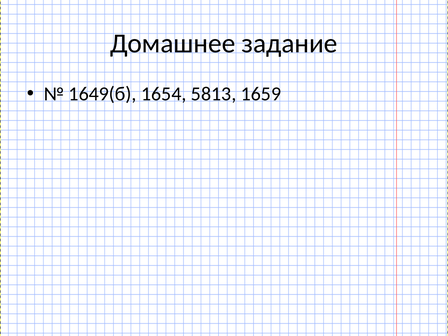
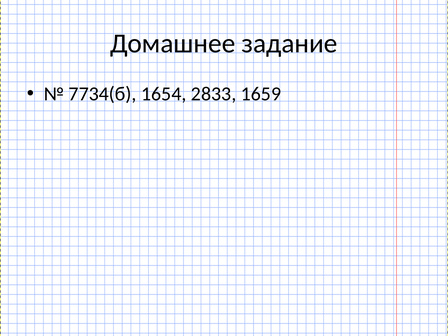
1649(б: 1649(б -> 7734(б
5813: 5813 -> 2833
